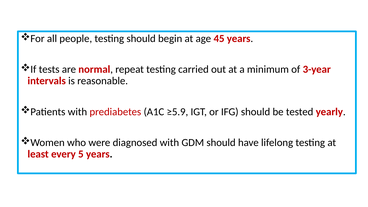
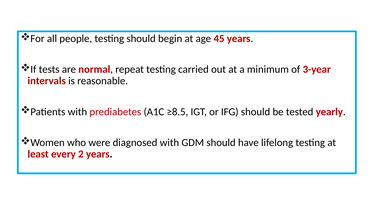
≥5.9: ≥5.9 -> ≥8.5
5: 5 -> 2
